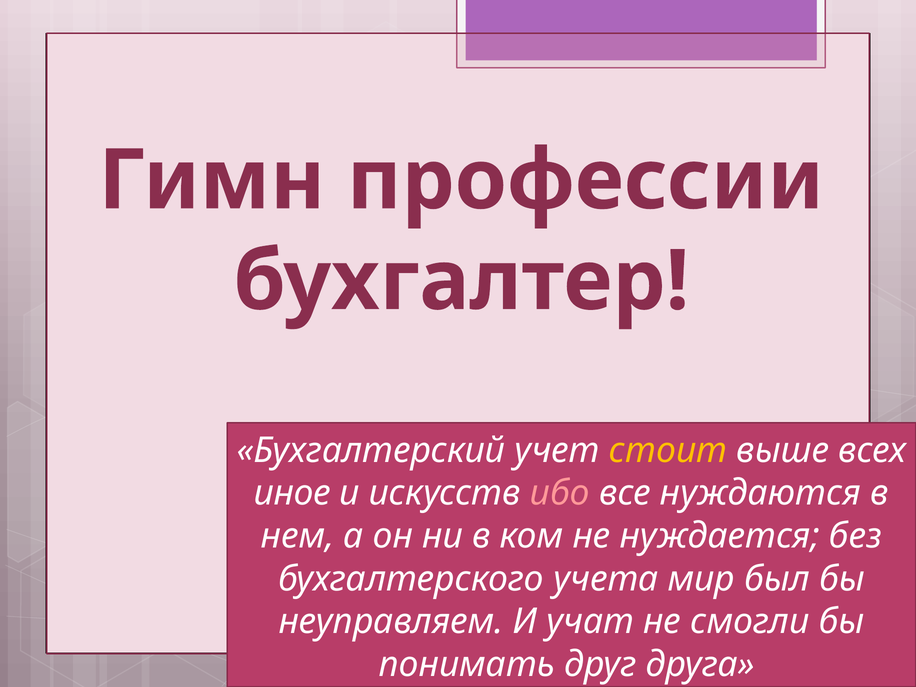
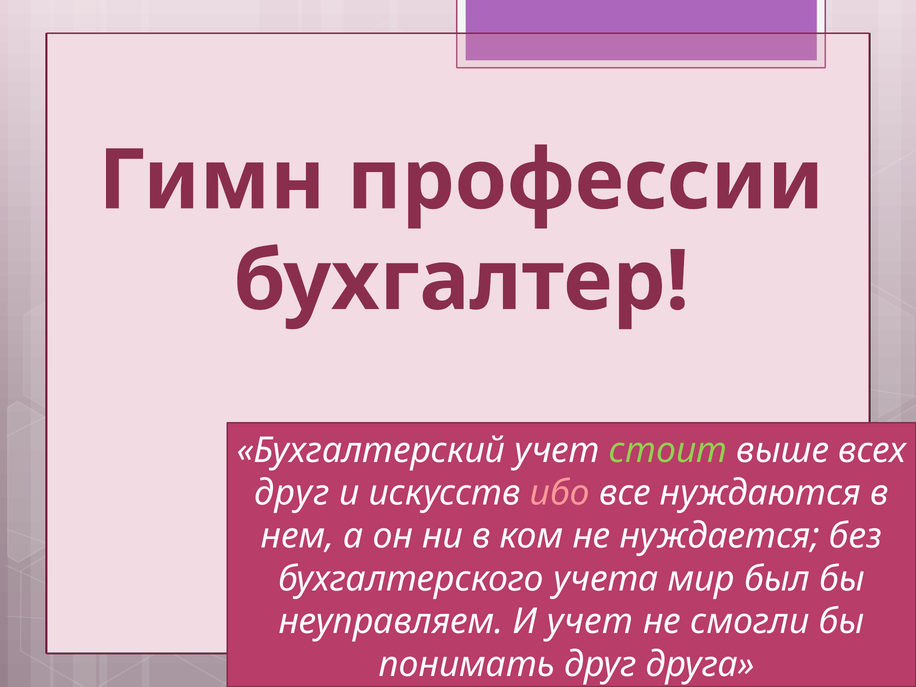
стоит colour: yellow -> light green
иное at (292, 493): иное -> друг
И учат: учат -> учет
